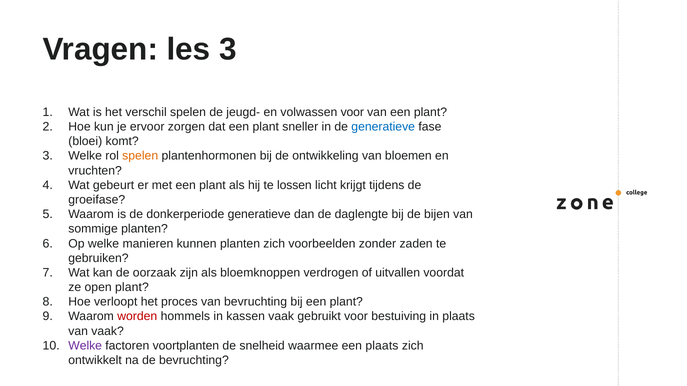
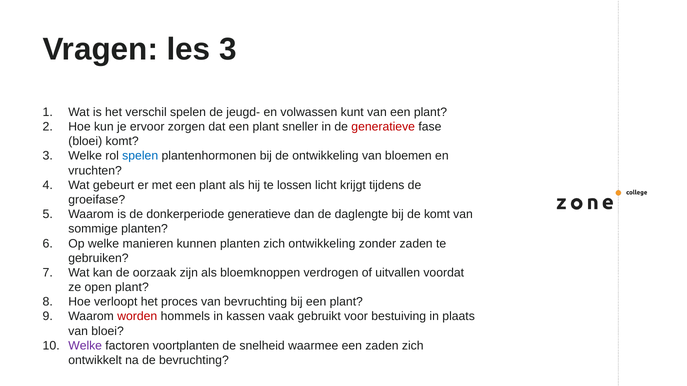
volwassen voor: voor -> kunt
generatieve at (383, 127) colour: blue -> red
spelen at (140, 156) colour: orange -> blue
de bijen: bijen -> komt
zich voorbeelden: voorbeelden -> ontwikkeling
van vaak: vaak -> bloei
een plaats: plaats -> zaden
